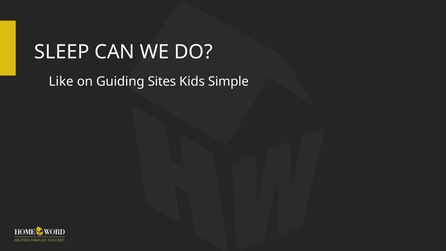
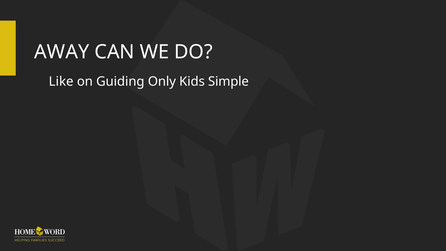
SLEEP: SLEEP -> AWAY
Sites: Sites -> Only
